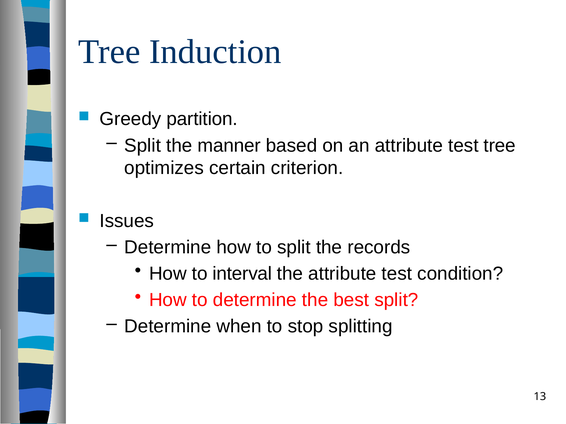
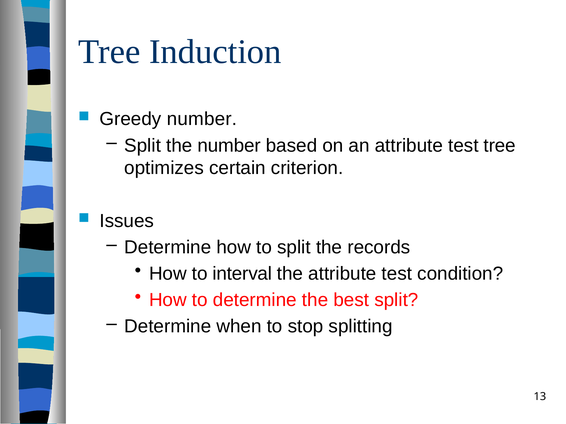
Greedy partition: partition -> number
the manner: manner -> number
